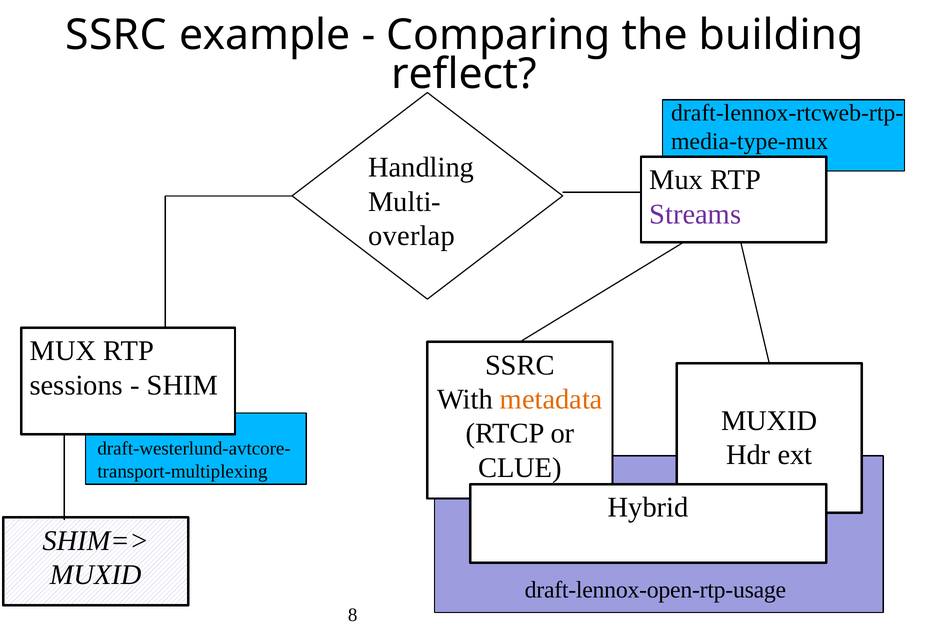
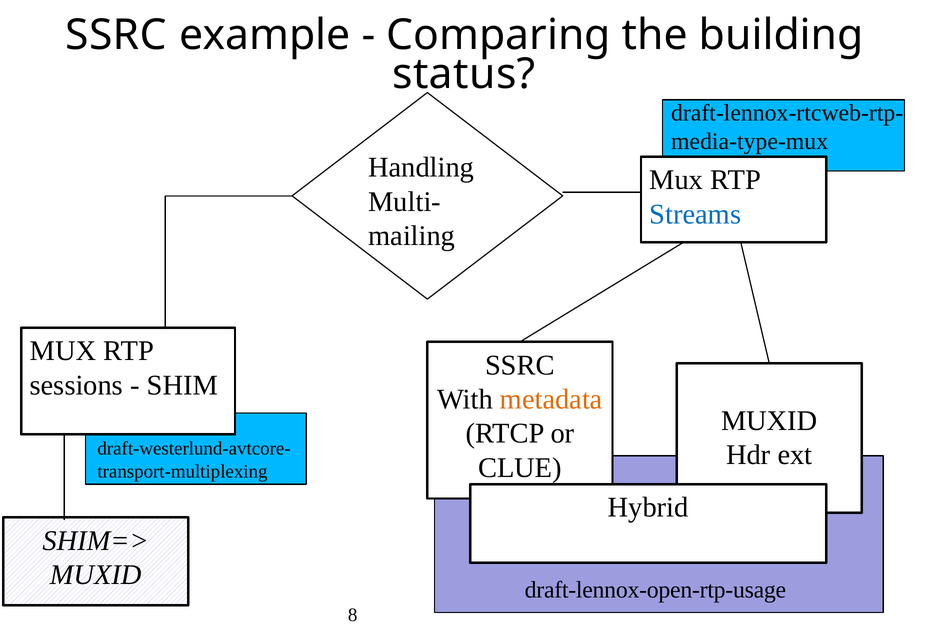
reflect: reflect -> status
Streams colour: purple -> blue
overlap: overlap -> mailing
